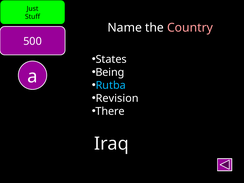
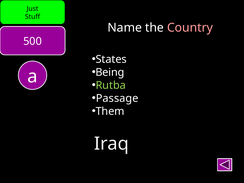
Rutba colour: light blue -> light green
Revision: Revision -> Passage
There: There -> Them
